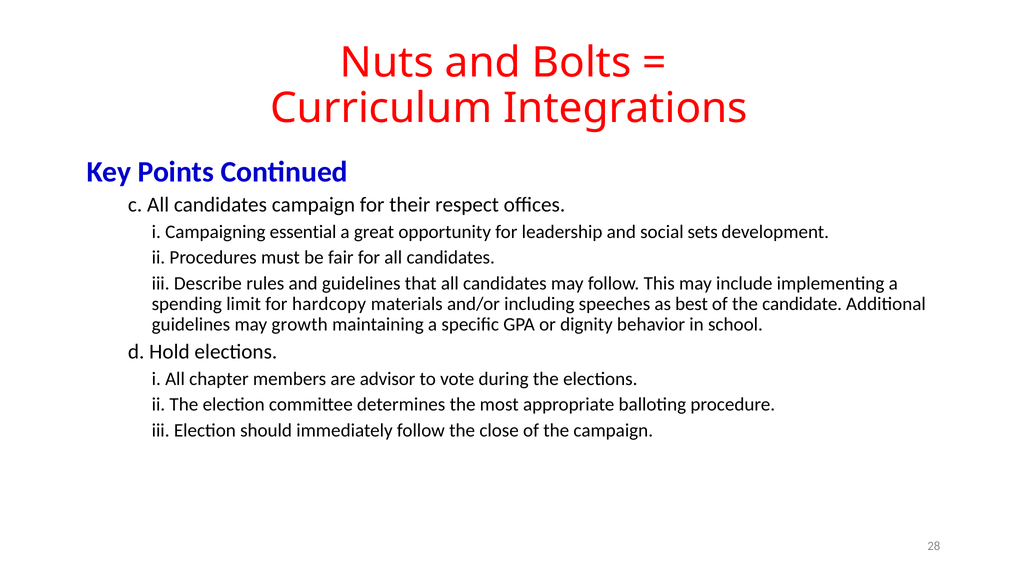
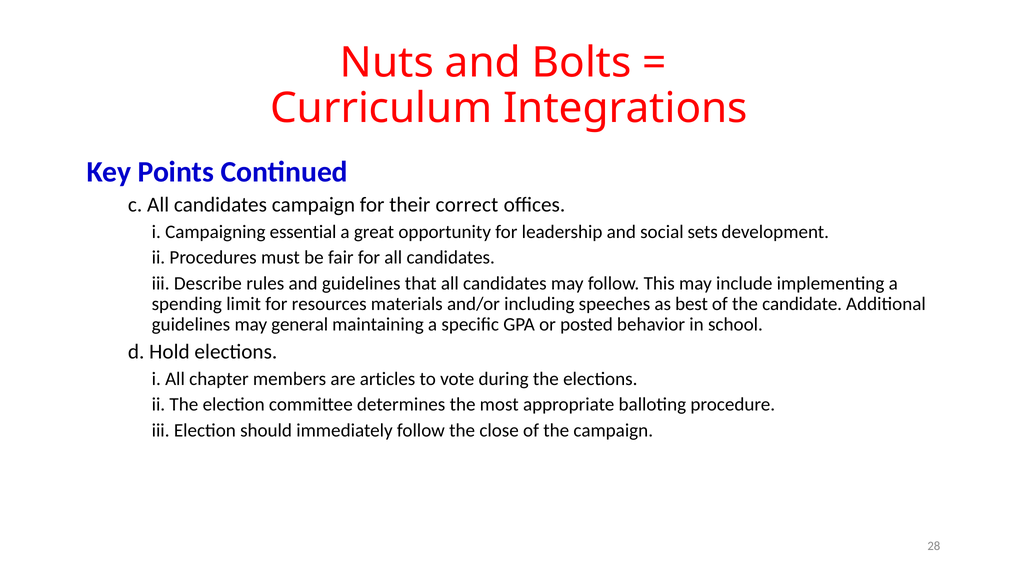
respect: respect -> correct
hardcopy: hardcopy -> resources
growth: growth -> general
dignity: dignity -> posted
advisor: advisor -> articles
